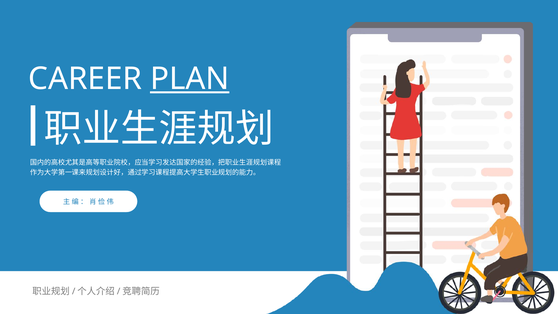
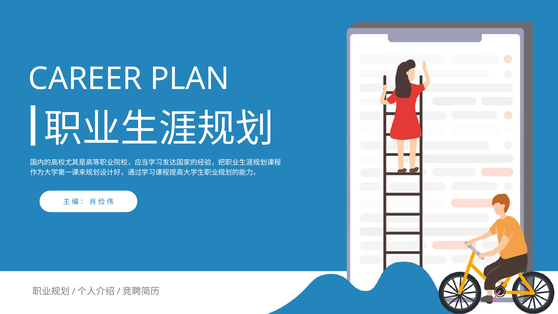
PLAN underline: present -> none
